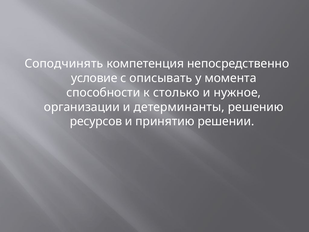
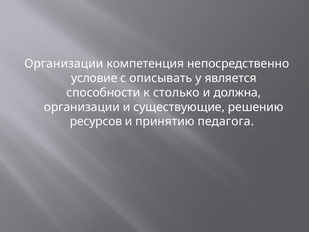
Соподчинять at (64, 64): Соподчинять -> Организации
момента: момента -> является
нужное: нужное -> должна
детерминанты: детерминанты -> существующие
решении: решении -> педагога
